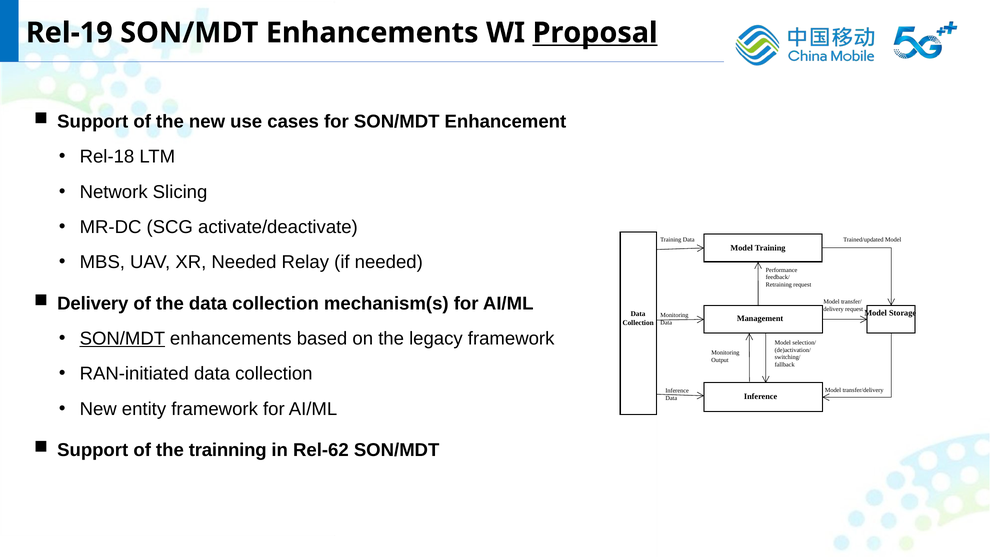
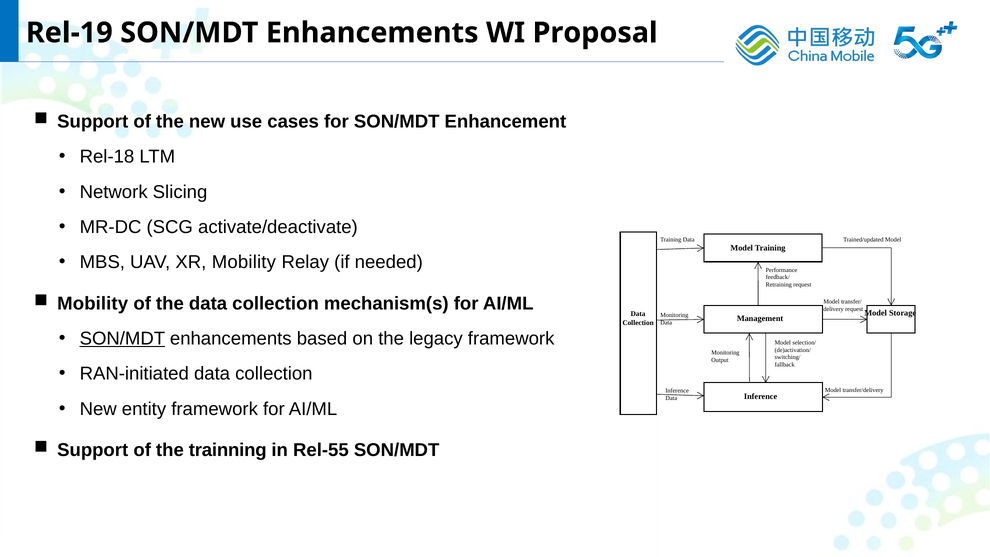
Proposal underline: present -> none
XR Needed: Needed -> Mobility
Delivery at (93, 303): Delivery -> Mobility
Rel-62: Rel-62 -> Rel-55
